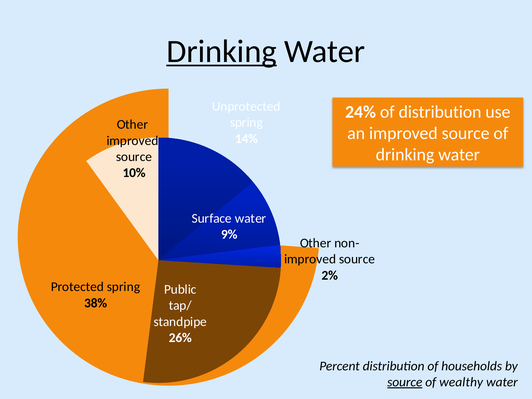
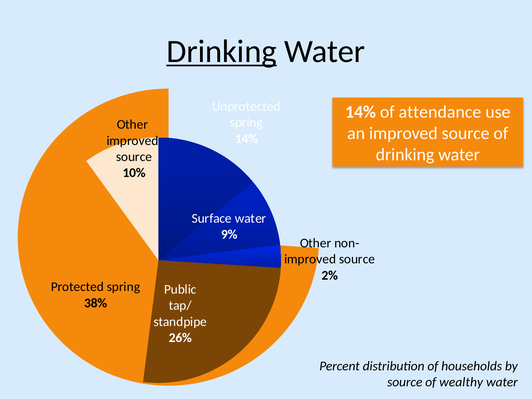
24% at (361, 112): 24% -> 14%
of distribution: distribution -> attendance
source at (405, 382) underline: present -> none
